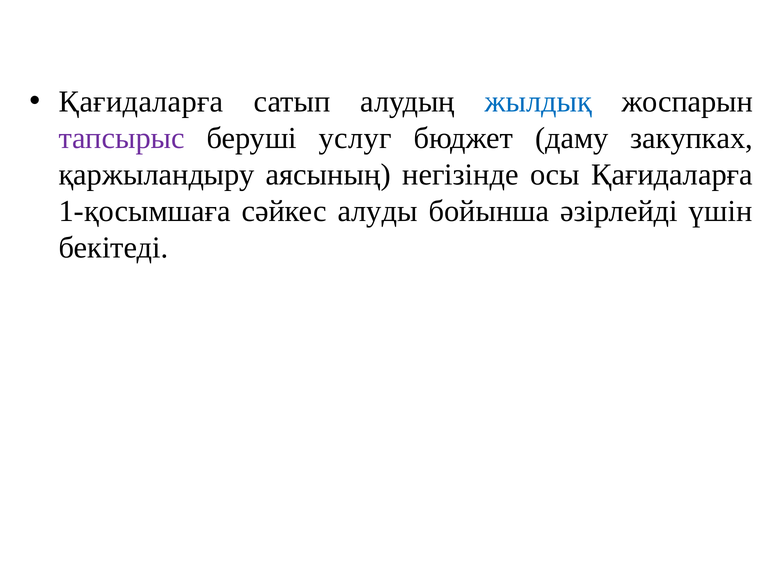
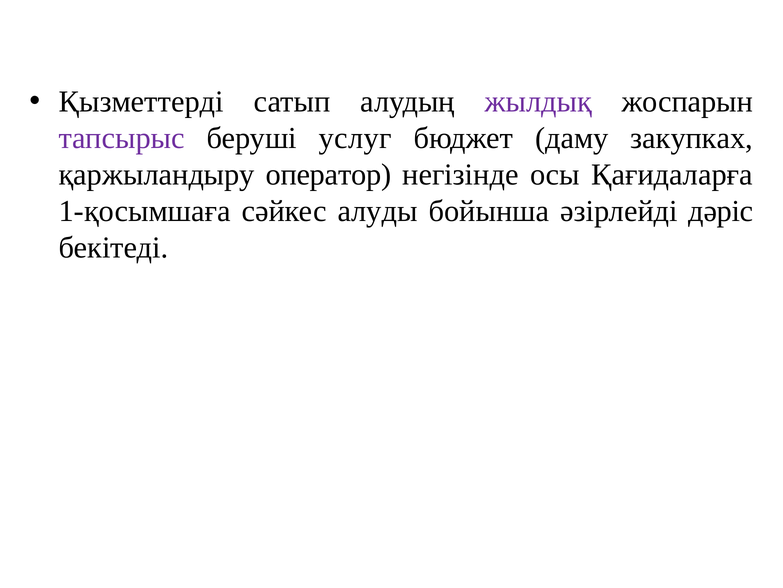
Қағидаларға at (141, 101): Қағидаларға -> Қызметтерді
жылдық colour: blue -> purple
аясының: аясының -> оператор
үшін: үшін -> дәріс
